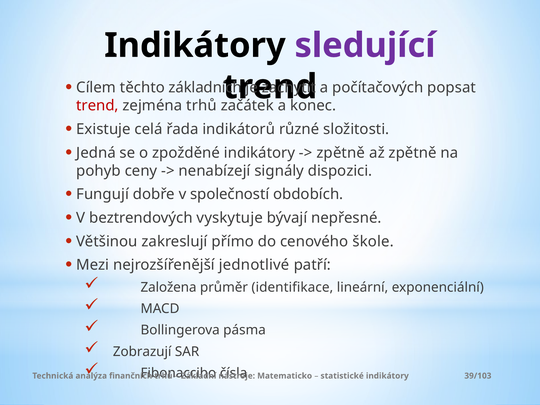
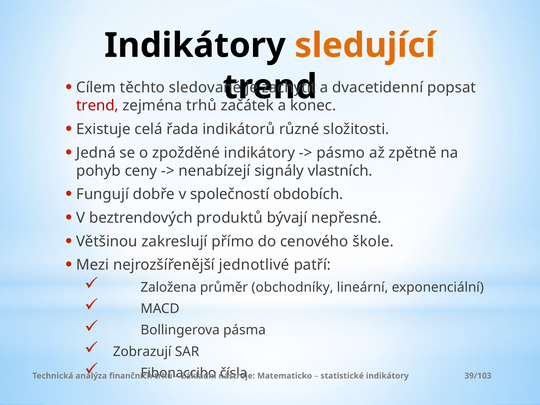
sledující colour: purple -> orange
základních: základních -> sledované
počítačových: počítačových -> dvacetidenní
zpětně at (341, 153): zpětně -> pásmo
dispozici: dispozici -> vlastních
vyskytuje: vyskytuje -> produktů
identifikace: identifikace -> obchodníky
